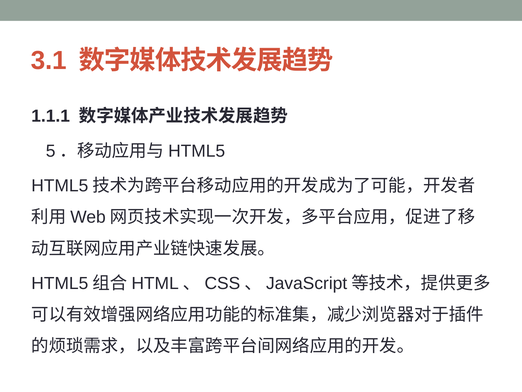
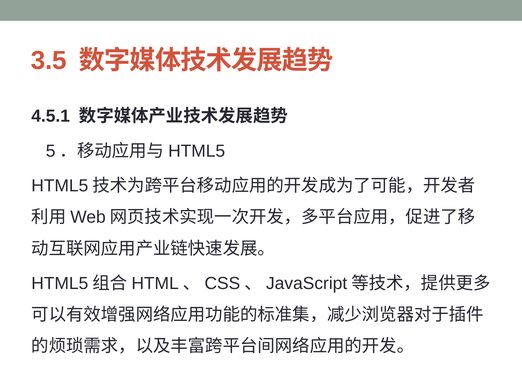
3.1: 3.1 -> 3.5
1.1.1: 1.1.1 -> 4.5.1
